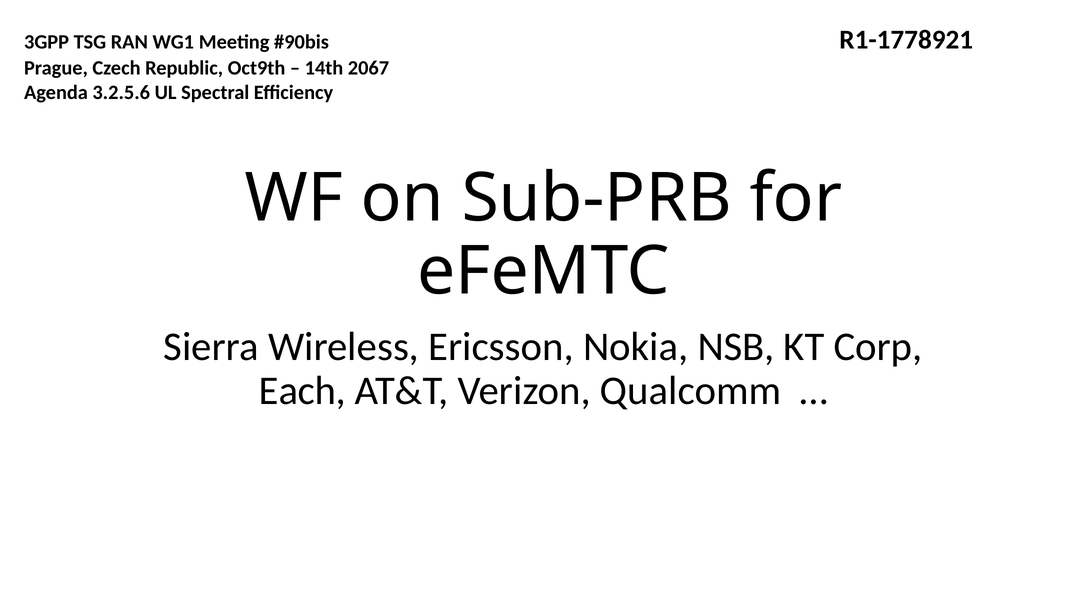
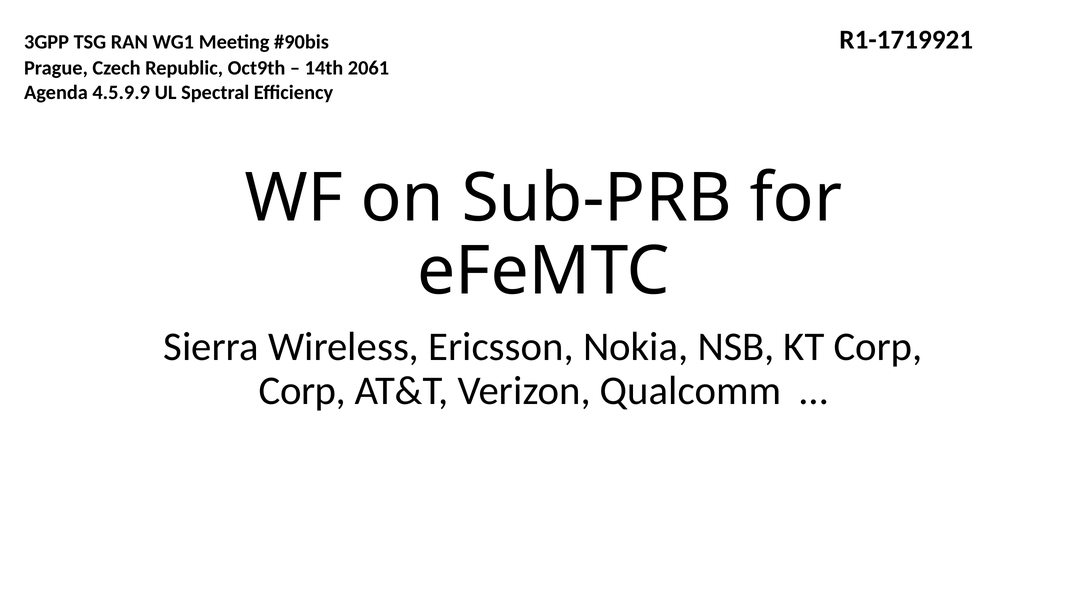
R1-1778921: R1-1778921 -> R1-1719921
2067: 2067 -> 2061
3.2.5.6: 3.2.5.6 -> 4.5.9.9
Each at (302, 391): Each -> Corp
